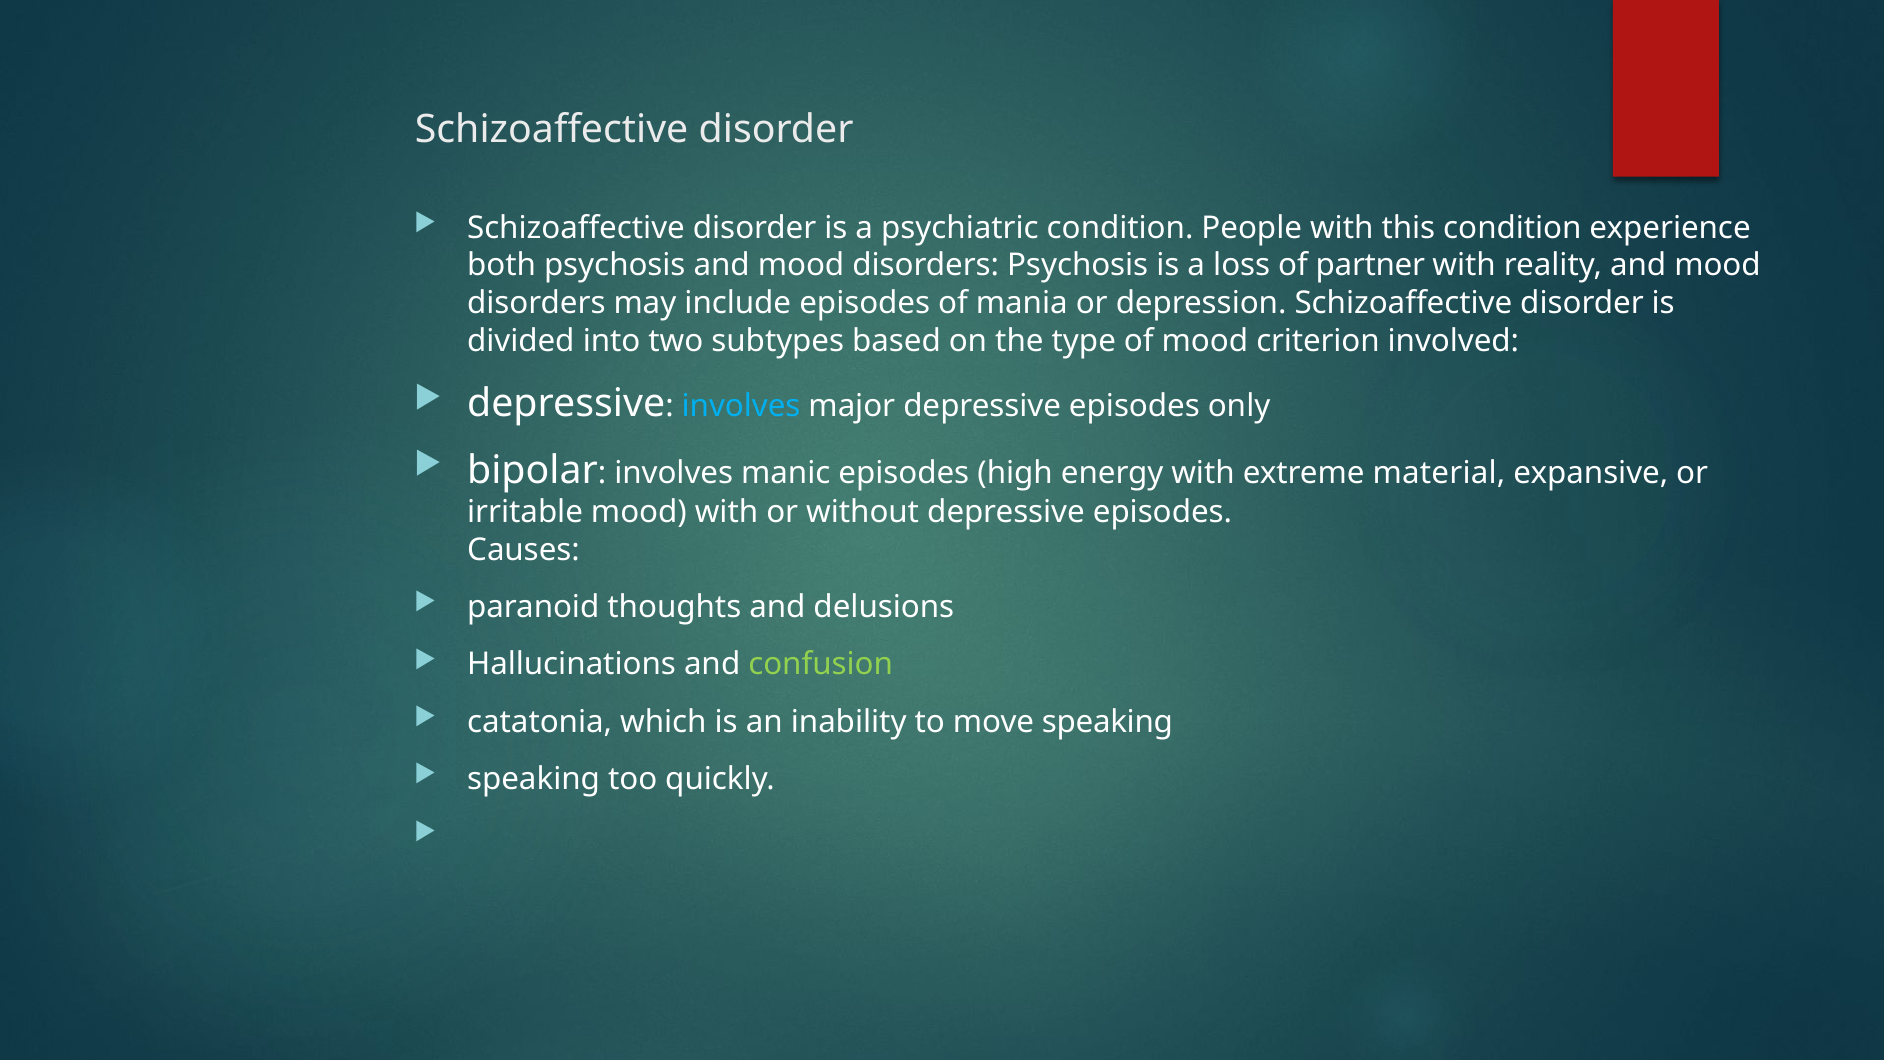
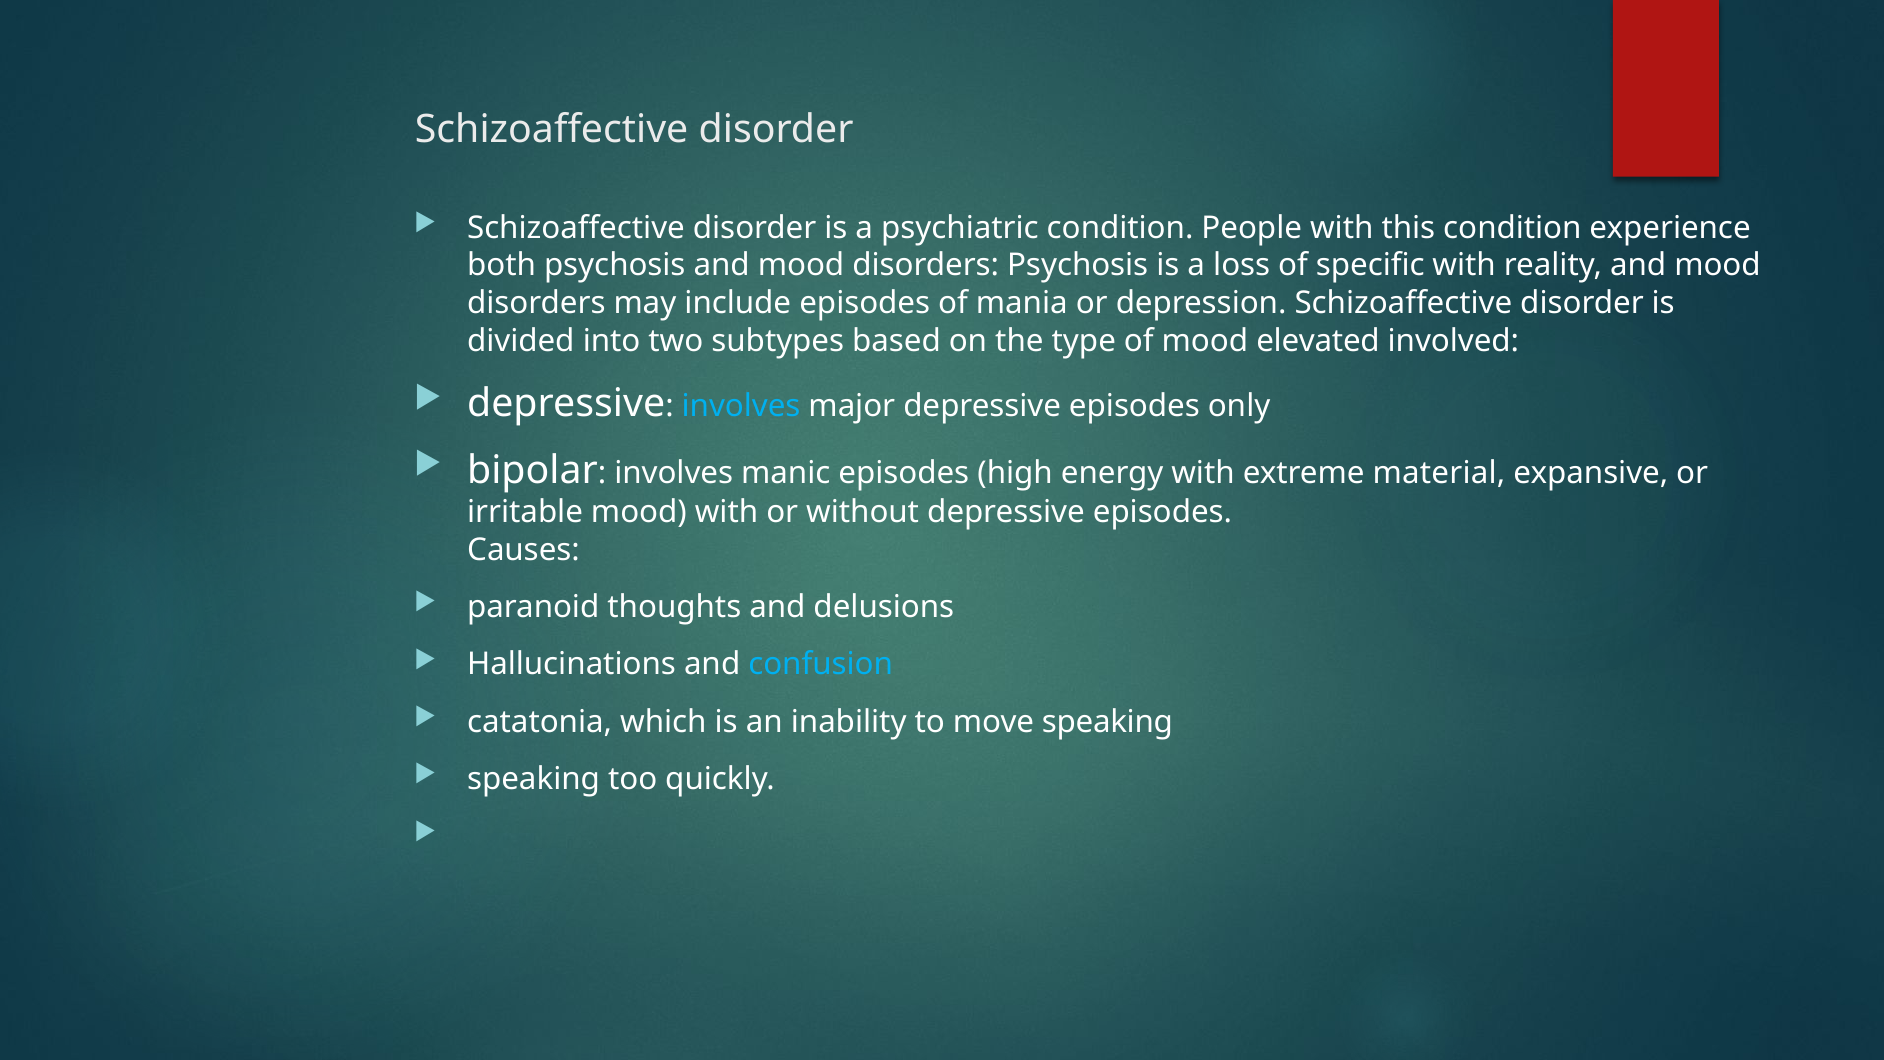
partner: partner -> specific
criterion: criterion -> elevated
confusion colour: light green -> light blue
